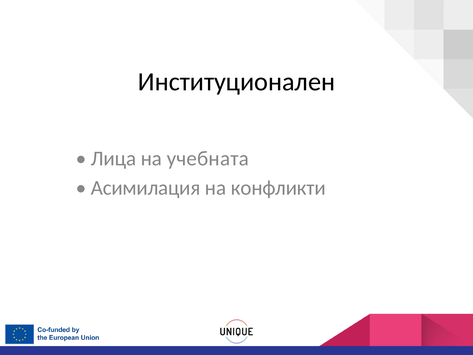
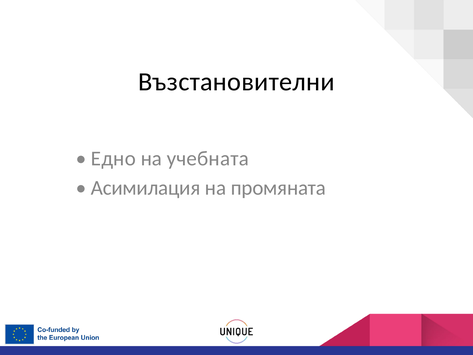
Институционален: Институционален -> Възстановителни
Лица: Лица -> Едно
конфликти: конфликти -> промяната
